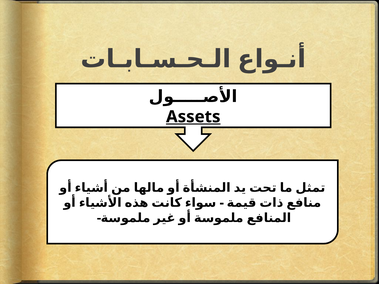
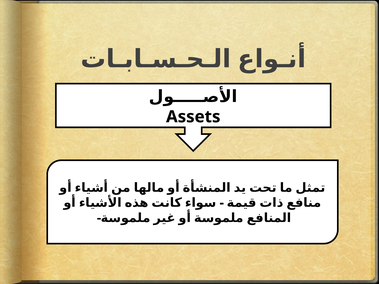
Assets underline: present -> none
